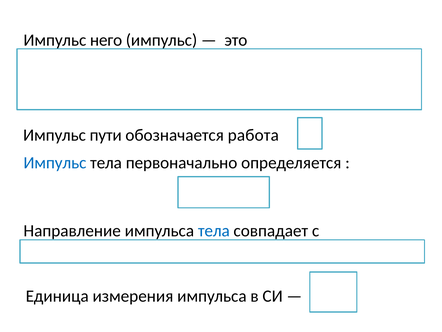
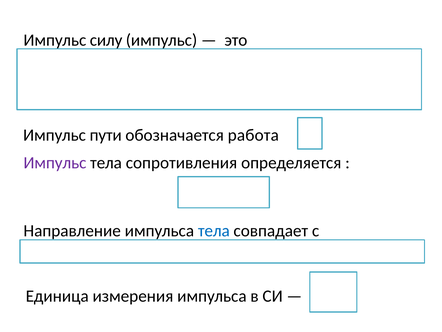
него: него -> силу
Импульс at (55, 163) colour: blue -> purple
первоначально: первоначально -> сопротивления
